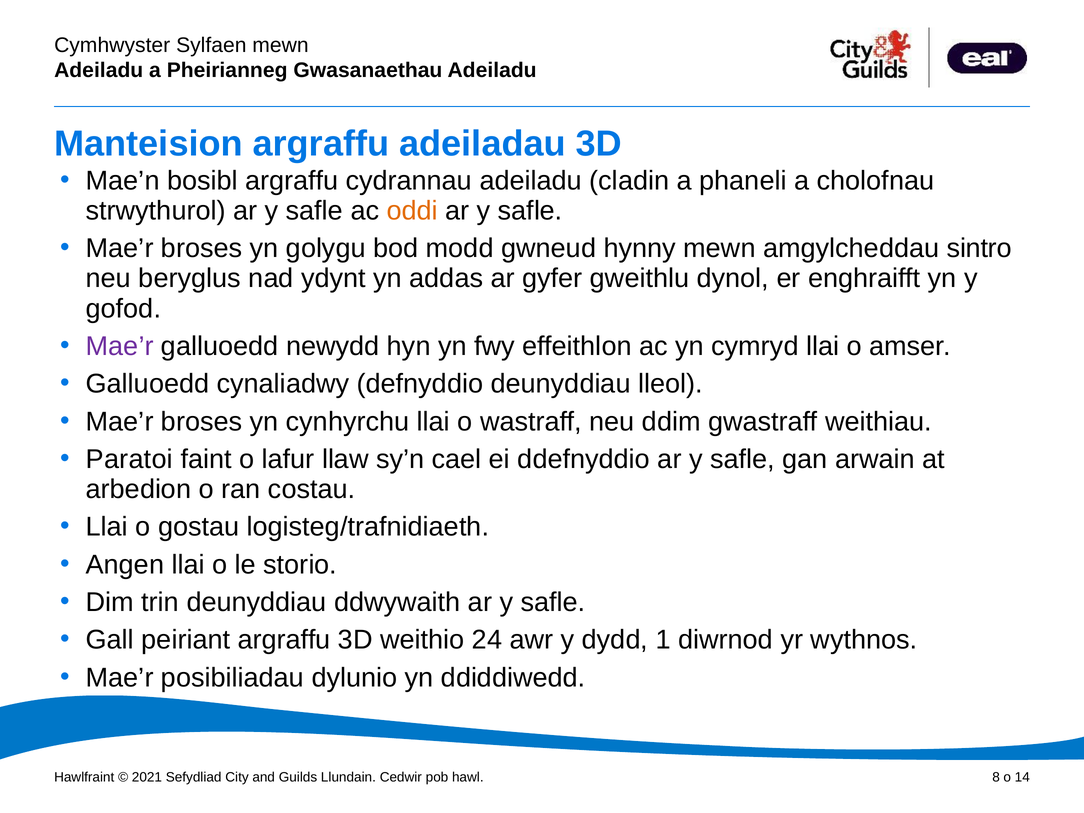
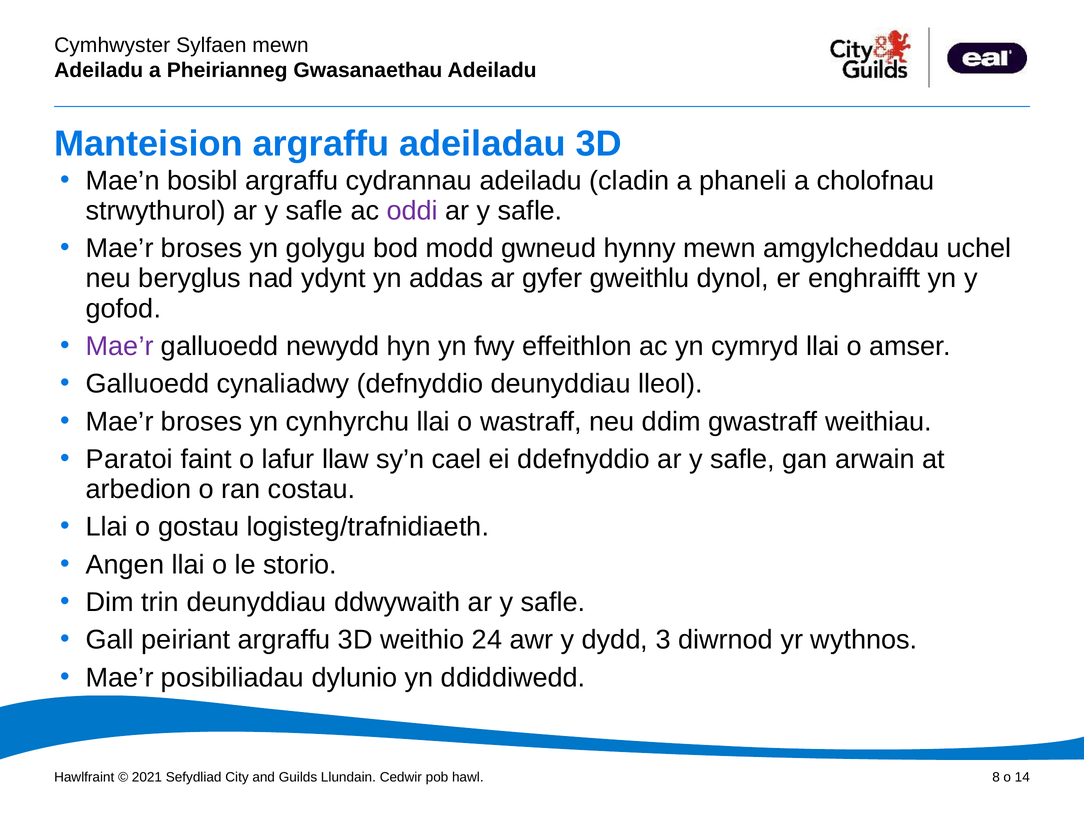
oddi colour: orange -> purple
sintro: sintro -> uchel
1: 1 -> 3
